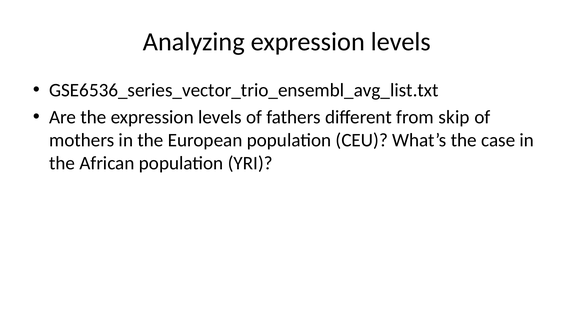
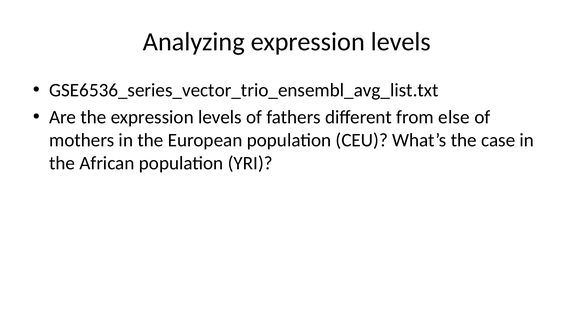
skip: skip -> else
